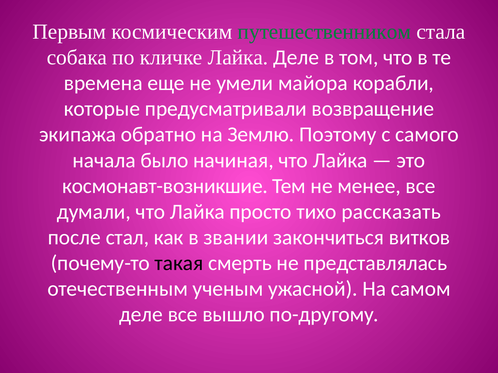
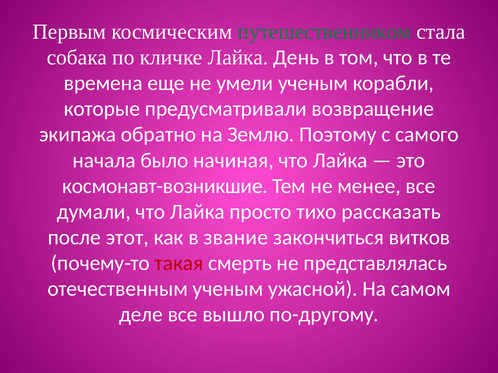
Лайка Деле: Деле -> День
умели майора: майора -> ученым
стал: стал -> этот
звании: звании -> звание
такая colour: black -> red
